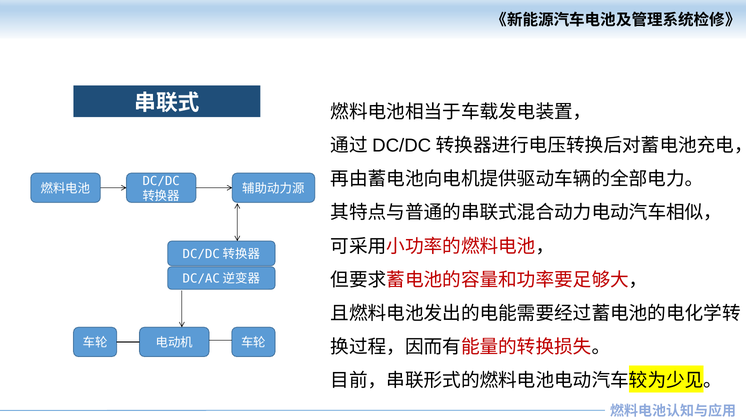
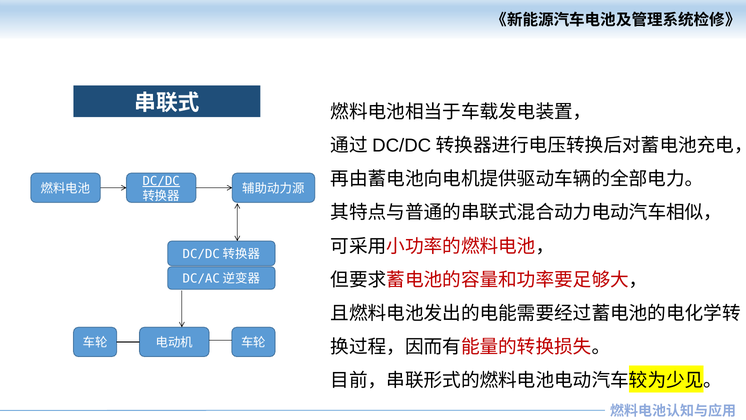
DC/DC underline: none -> present
